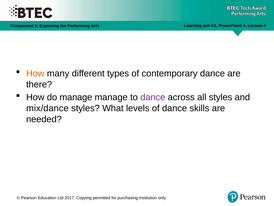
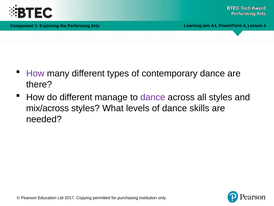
How at (35, 73) colour: orange -> purple
do manage: manage -> different
mix/dance: mix/dance -> mix/across
